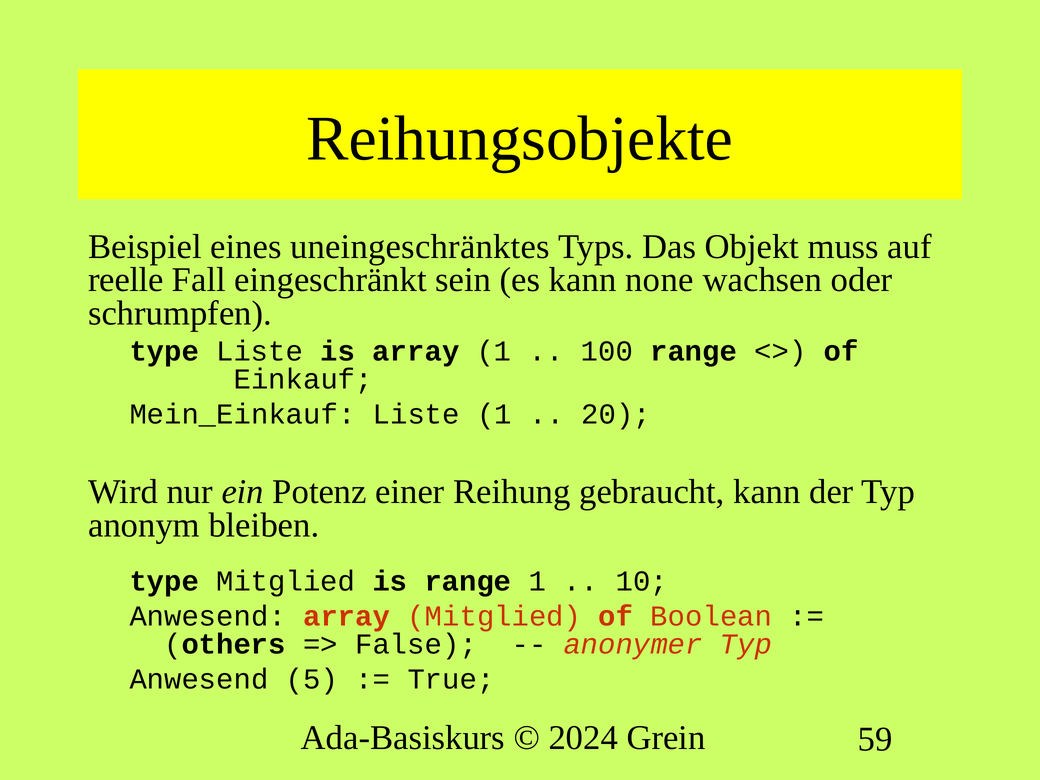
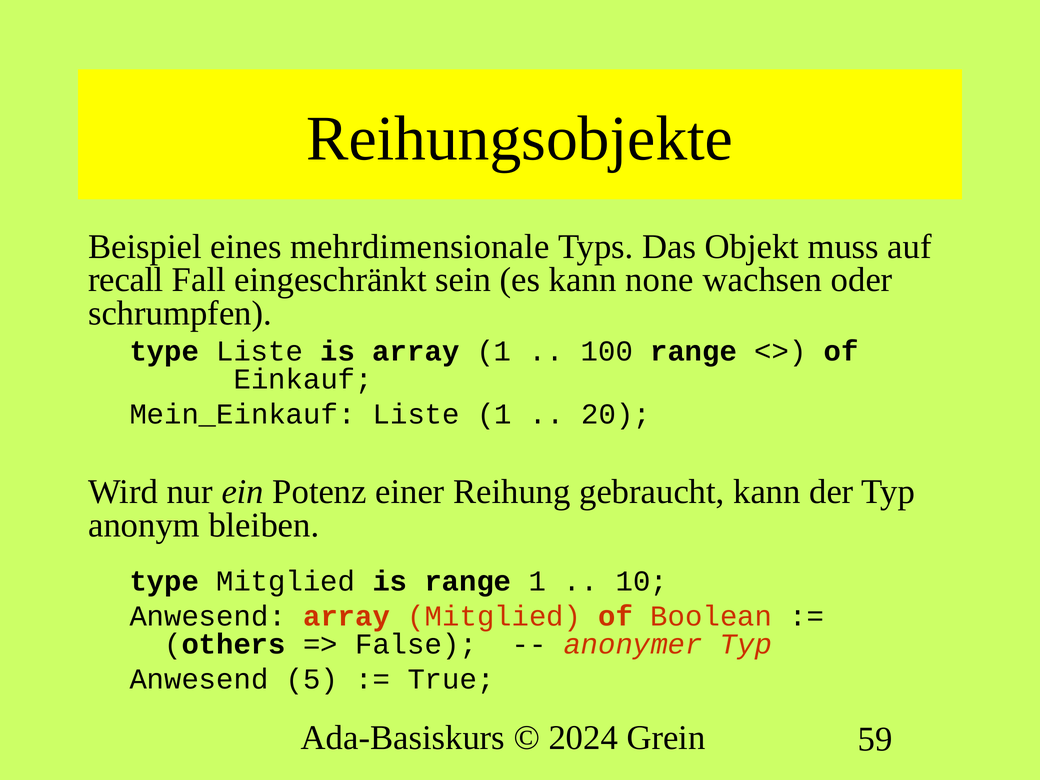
uneingeschränktes: uneingeschränktes -> mehrdimensionale
reelle: reelle -> recall
